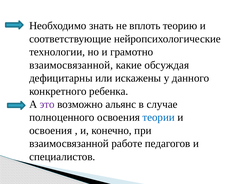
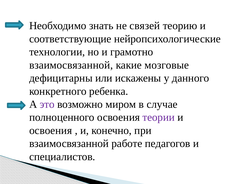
вплоть: вплоть -> связей
обсуждая: обсуждая -> мозговые
альянс: альянс -> миром
теории colour: blue -> purple
